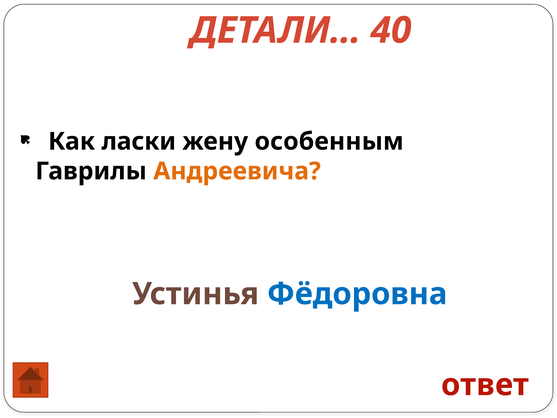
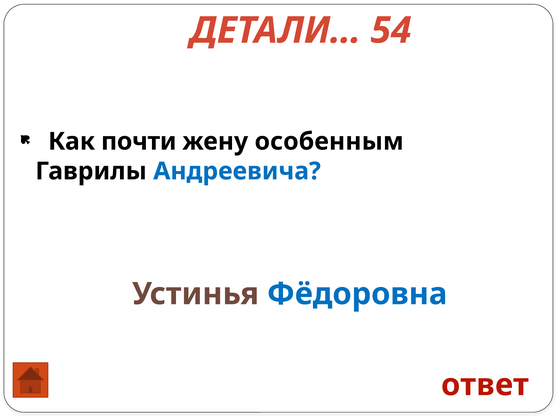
40: 40 -> 54
ласки: ласки -> почти
Андреевича colour: orange -> blue
